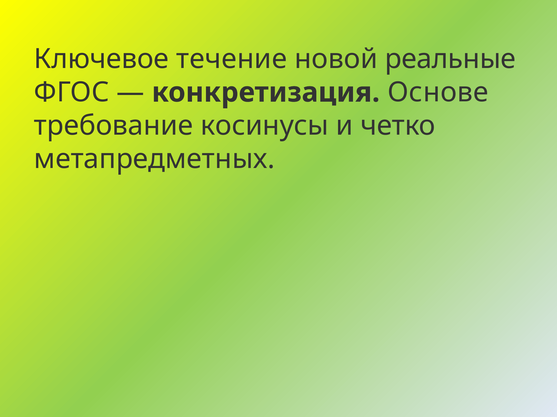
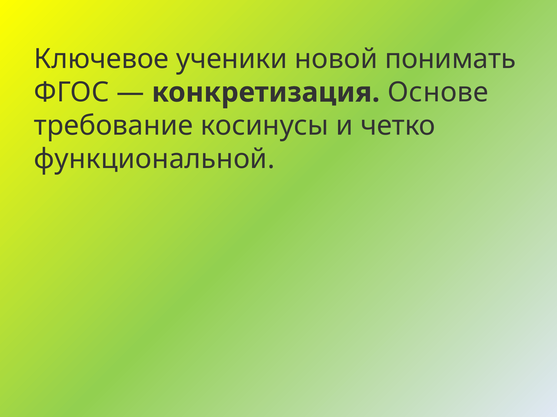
течение: течение -> ученики
реальные: реальные -> понимать
метапредметных: метапредметных -> функциональной
